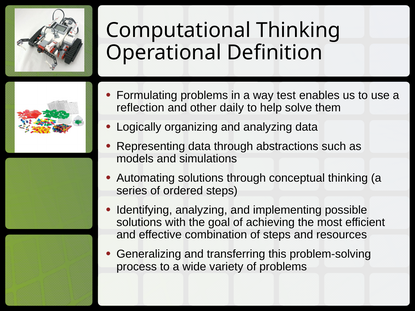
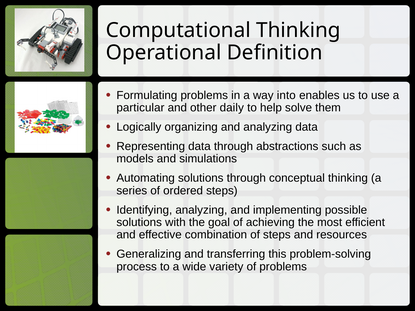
test: test -> into
reflection: reflection -> particular
